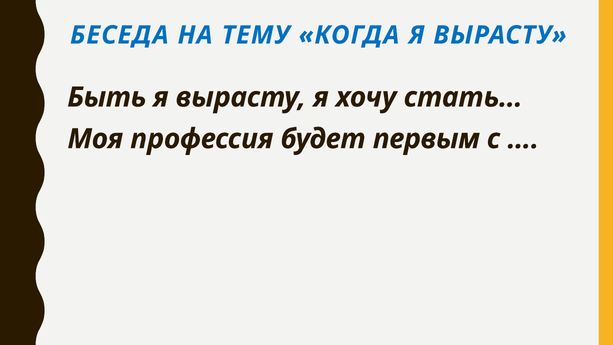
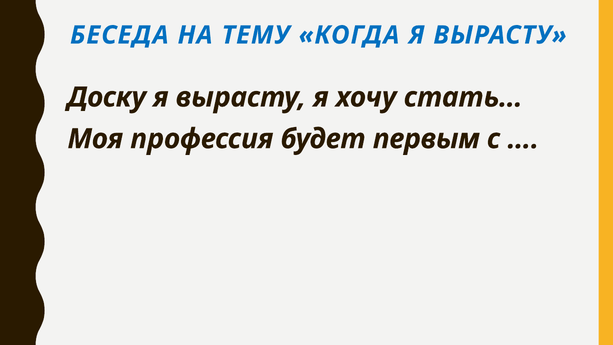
Быть: Быть -> Доску
